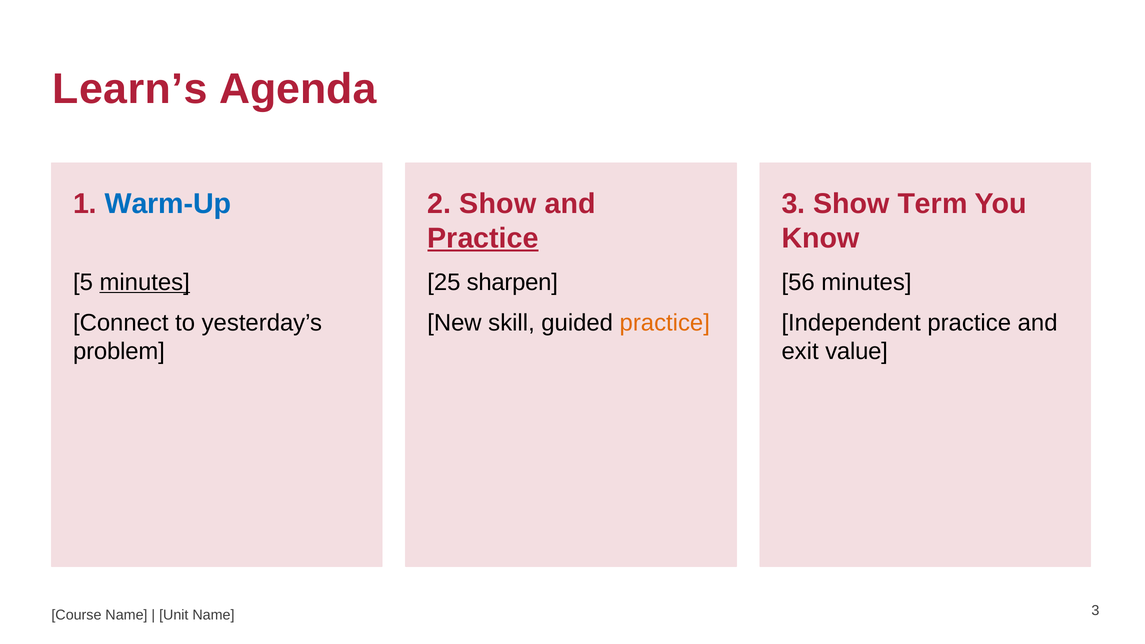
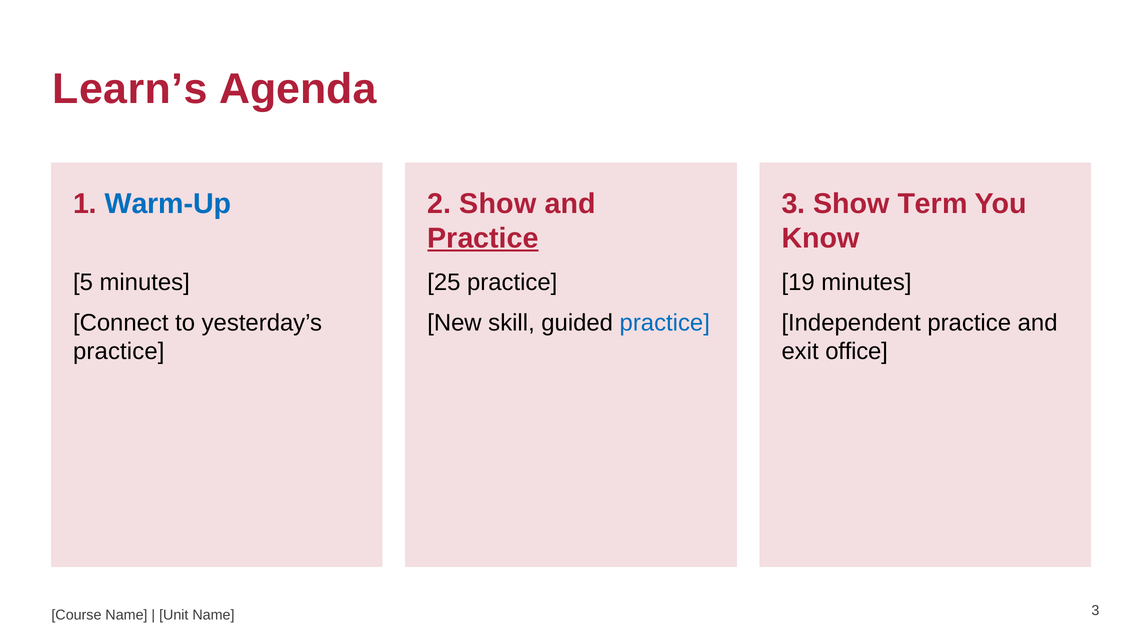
minutes at (145, 282) underline: present -> none
25 sharpen: sharpen -> practice
56: 56 -> 19
practice at (665, 323) colour: orange -> blue
problem at (119, 351): problem -> practice
value: value -> office
